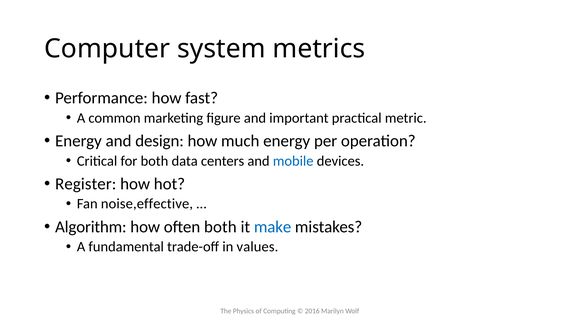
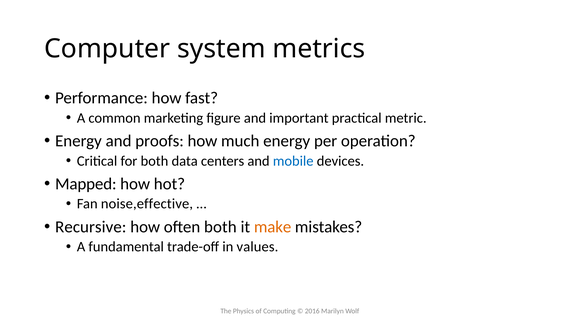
design: design -> proofs
Register: Register -> Mapped
Algorithm: Algorithm -> Recursive
make colour: blue -> orange
